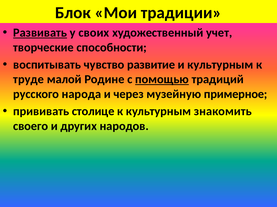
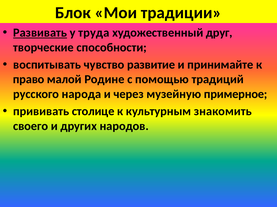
своих: своих -> труда
учет: учет -> друг
и культурным: культурным -> принимайте
труде: труде -> право
помощью underline: present -> none
